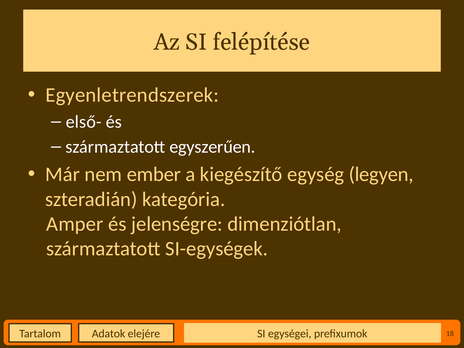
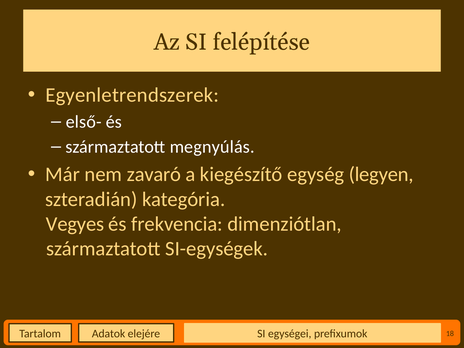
egyszerűen: egyszerűen -> megnyúlás
ember: ember -> zavaró
Amper: Amper -> Vegyes
jelenségre: jelenségre -> frekvencia
